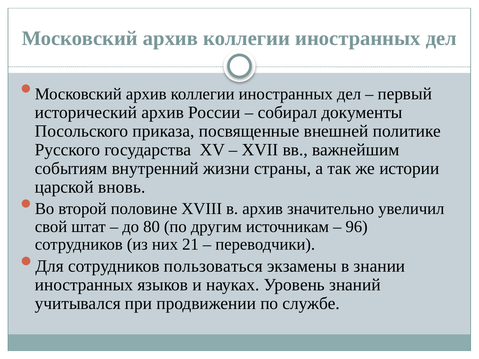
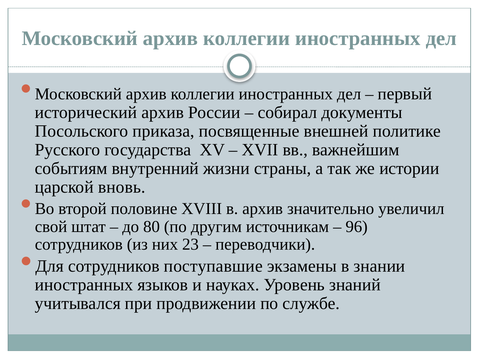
21: 21 -> 23
пользоваться: пользоваться -> поступавшие
